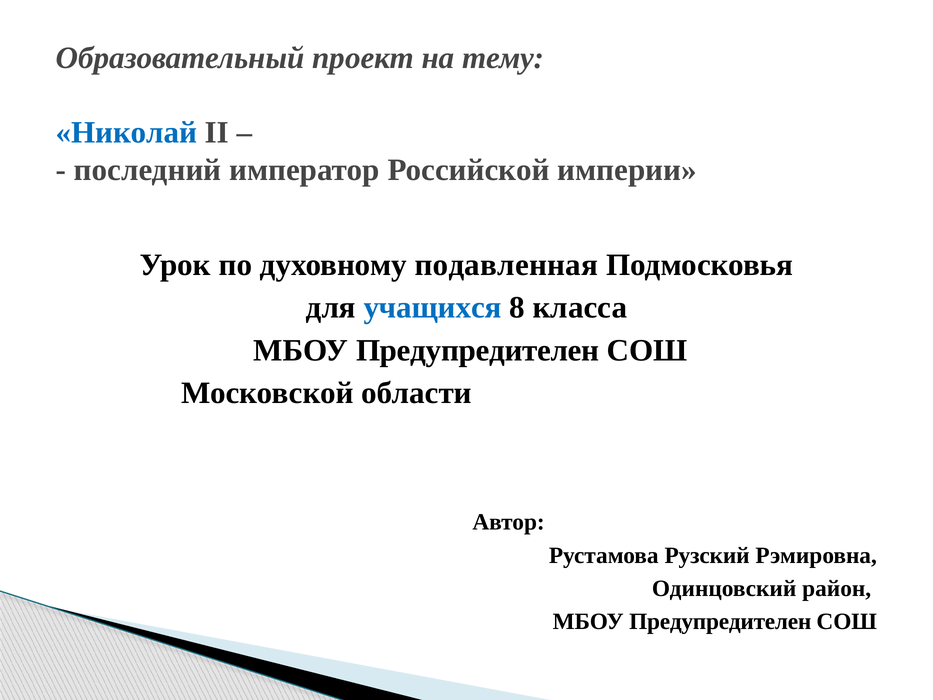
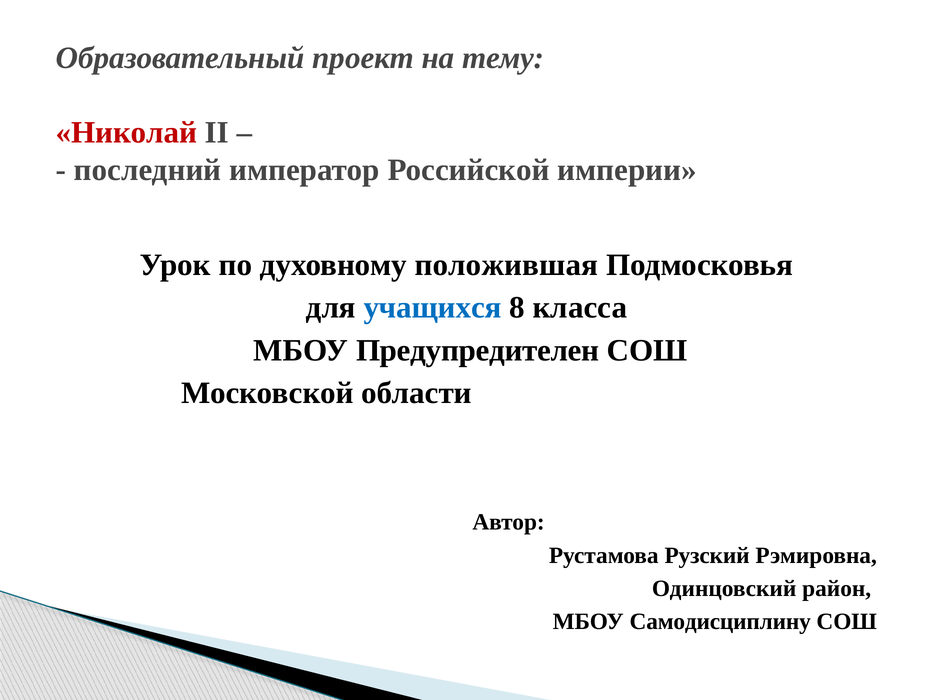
Николай colour: blue -> red
подавленная: подавленная -> положившая
Предупредителен at (720, 621): Предупредителен -> Самодисциплину
